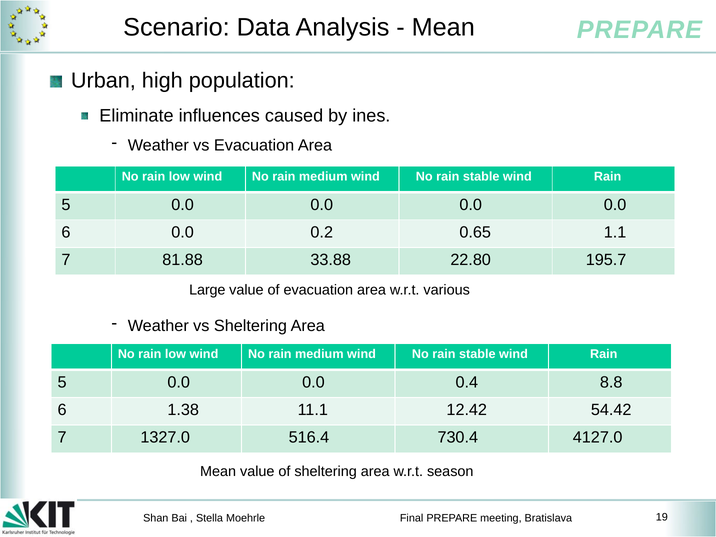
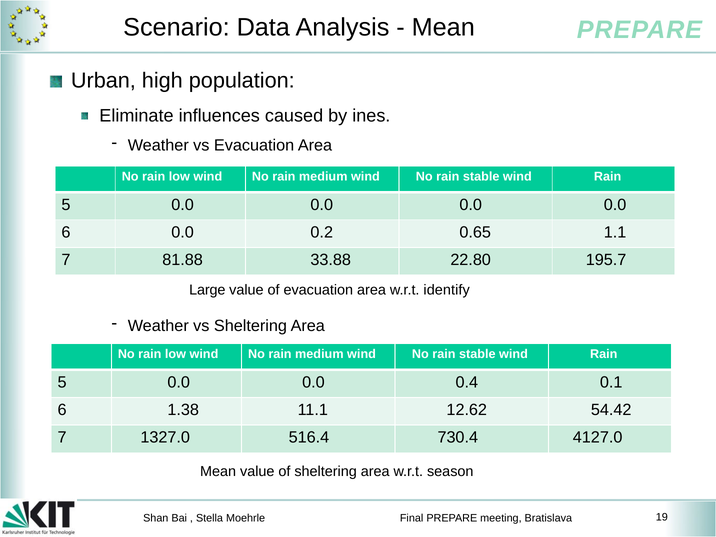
various: various -> identify
8.8: 8.8 -> 0.1
12.42: 12.42 -> 12.62
